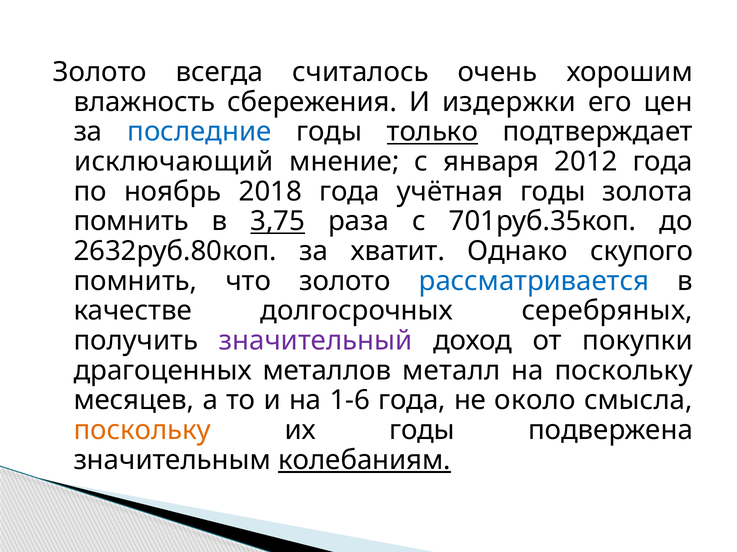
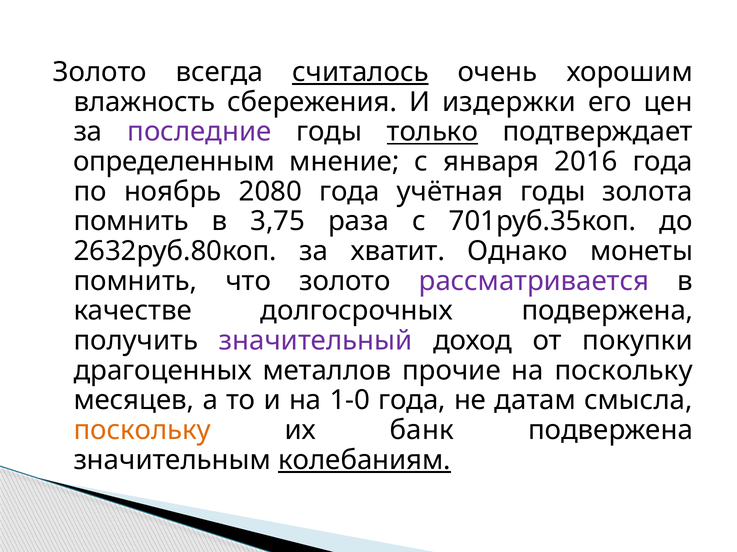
считалось underline: none -> present
последние colour: blue -> purple
исключающий: исключающий -> определенным
2012: 2012 -> 2016
2018: 2018 -> 2080
3,75 underline: present -> none
скупого: скупого -> монеты
рассматривается colour: blue -> purple
долгосрочных серебряных: серебряных -> подвержена
металл: металл -> прочие
1-6: 1-6 -> 1-0
около: около -> датам
их годы: годы -> банк
